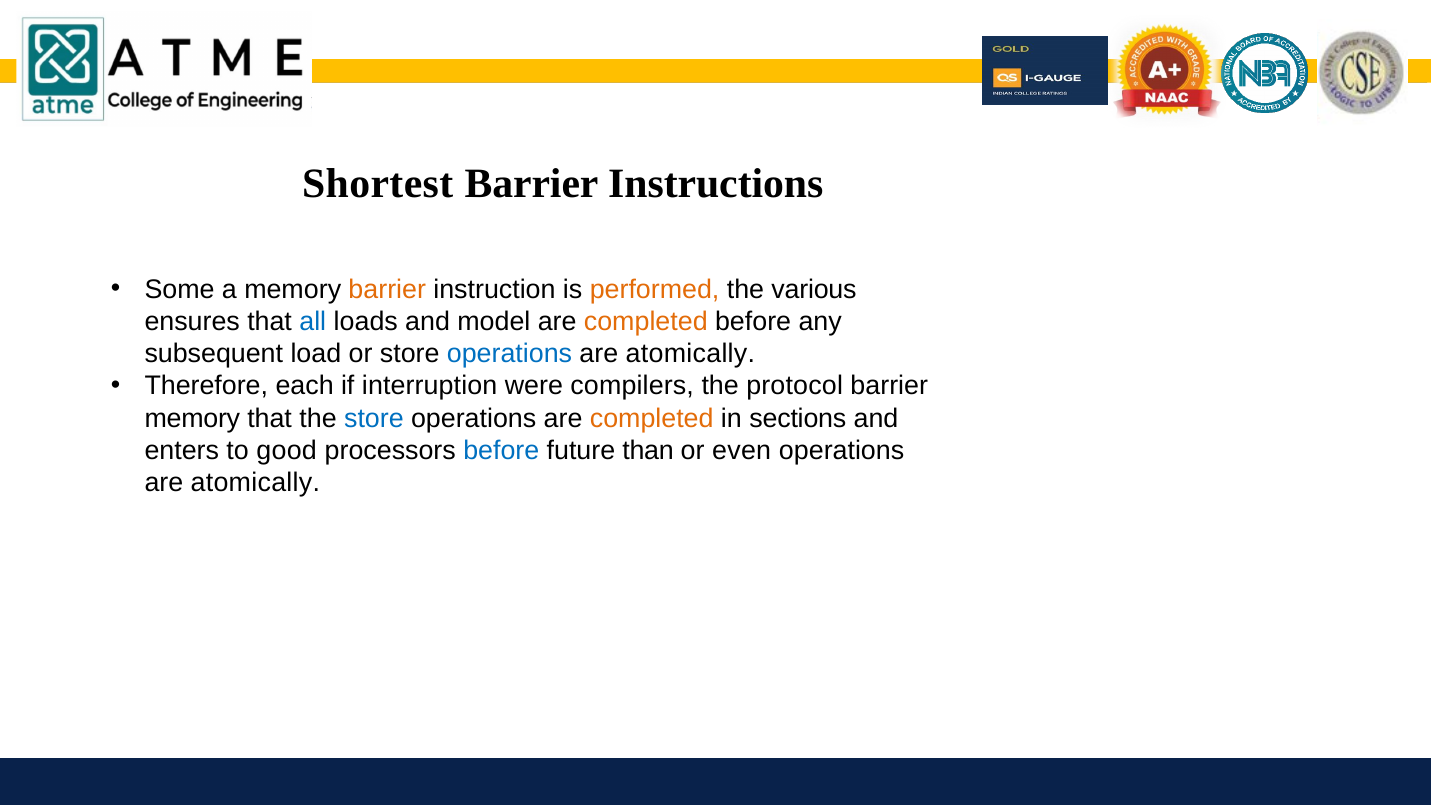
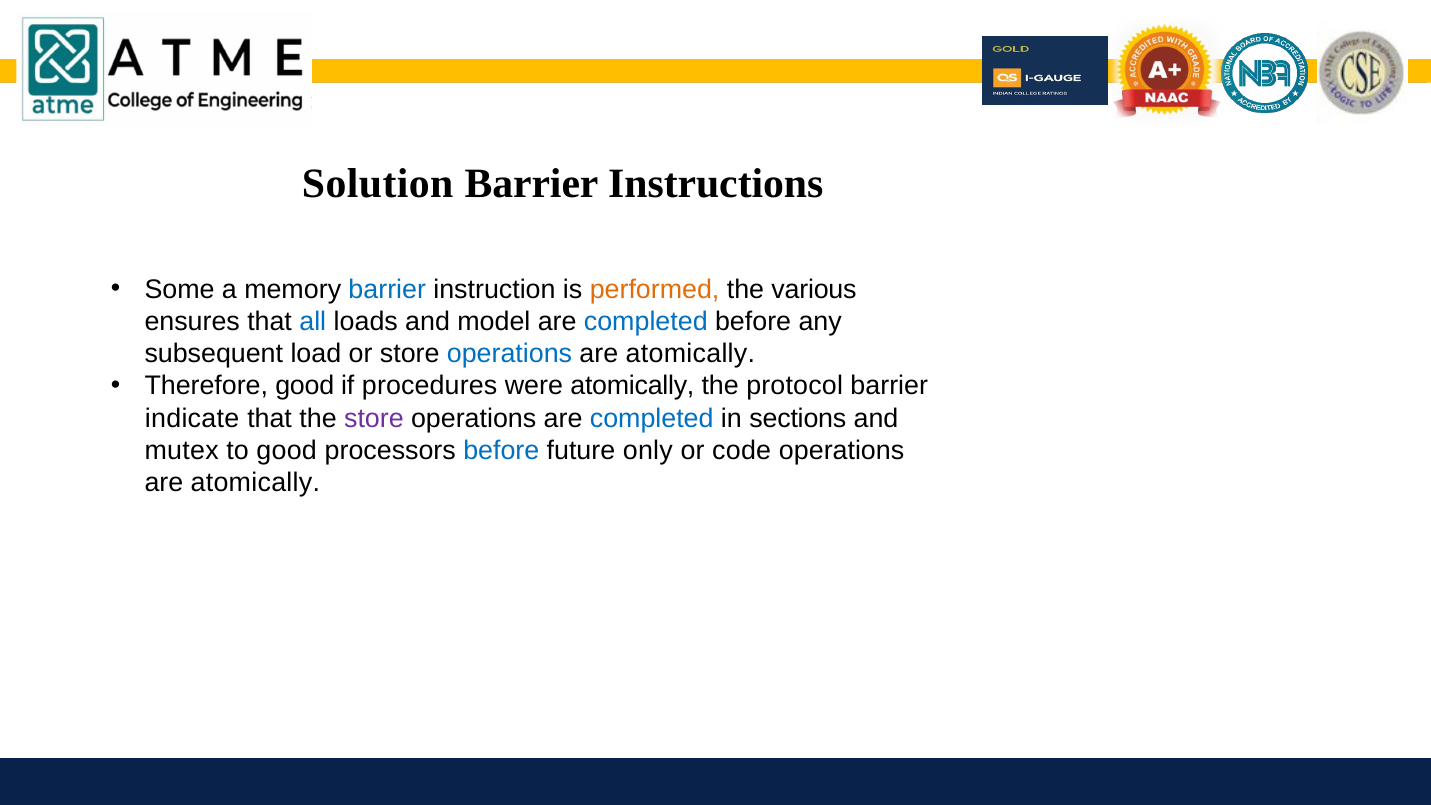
Shortest: Shortest -> Solution
barrier at (387, 289) colour: orange -> blue
completed at (646, 322) colour: orange -> blue
Therefore each: each -> good
interruption: interruption -> procedures
were compilers: compilers -> atomically
memory at (192, 418): memory -> indicate
store at (374, 418) colour: blue -> purple
completed at (652, 418) colour: orange -> blue
enters: enters -> mutex
than: than -> only
even: even -> code
